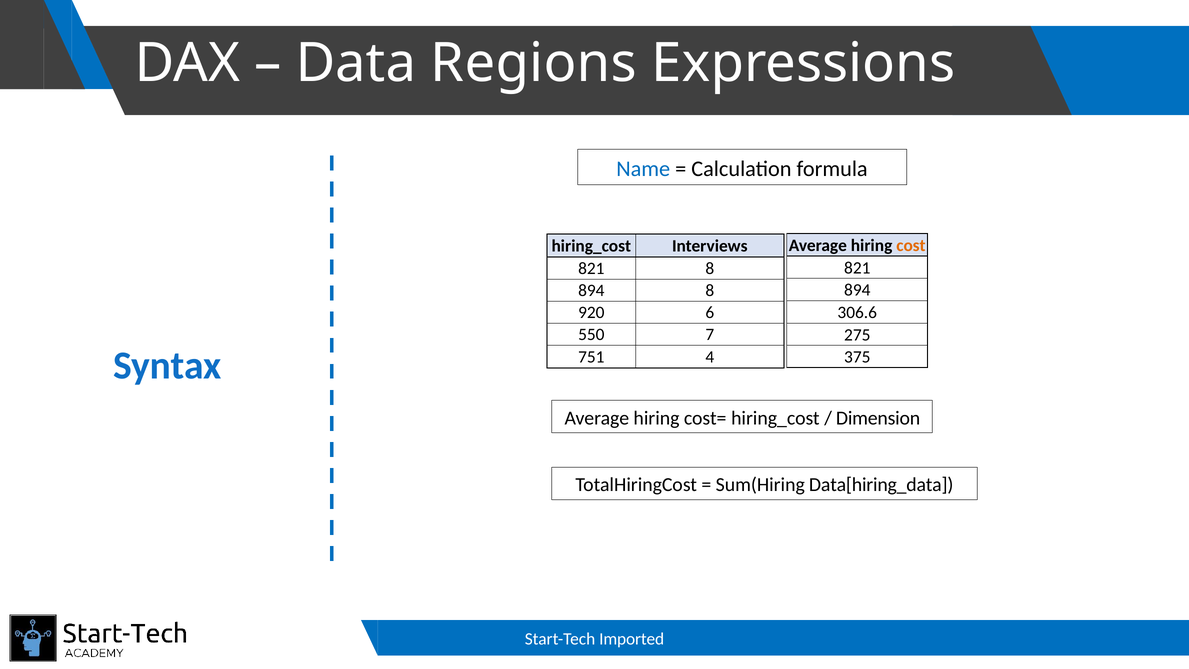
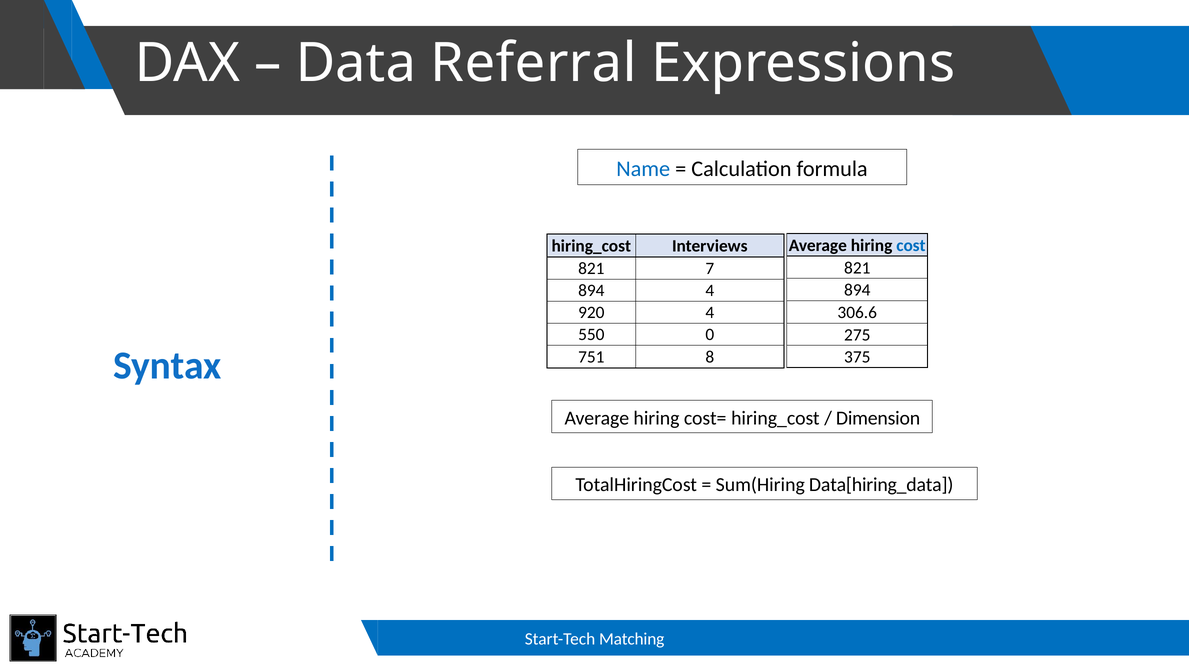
Regions: Regions -> Referral
cost colour: orange -> blue
821 8: 8 -> 7
894 8: 8 -> 4
920 6: 6 -> 4
7: 7 -> 0
4: 4 -> 8
Imported: Imported -> Matching
